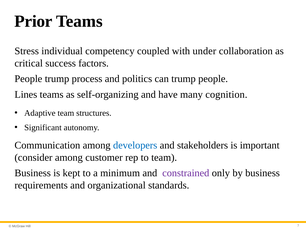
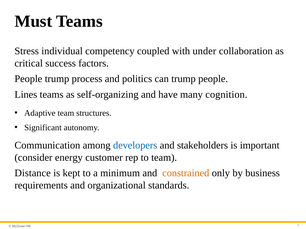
Prior: Prior -> Must
consider among: among -> energy
Business at (33, 174): Business -> Distance
constrained colour: purple -> orange
